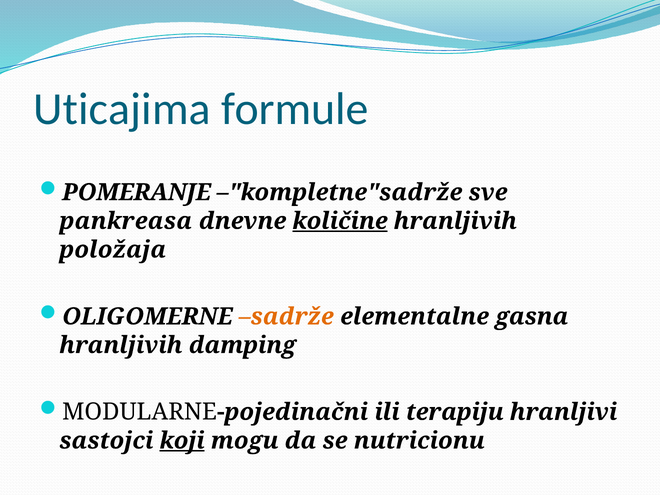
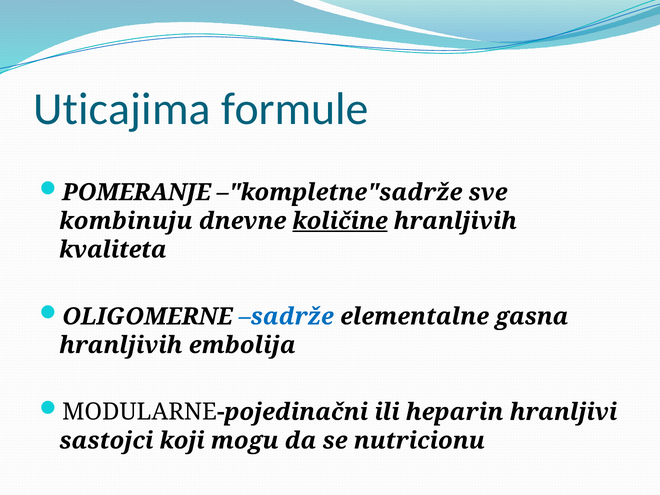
pankreasa: pankreasa -> kombinuju
položaja: položaja -> kvaliteta
sadrže colour: orange -> blue
damping: damping -> embolija
terapiju: terapiju -> heparin
koji underline: present -> none
